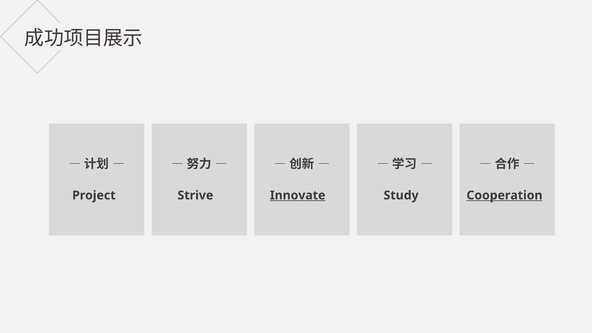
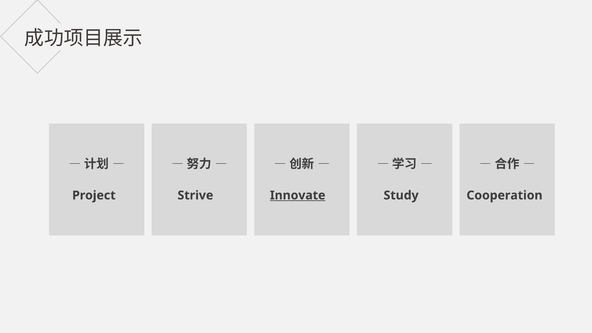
Cooperation underline: present -> none
